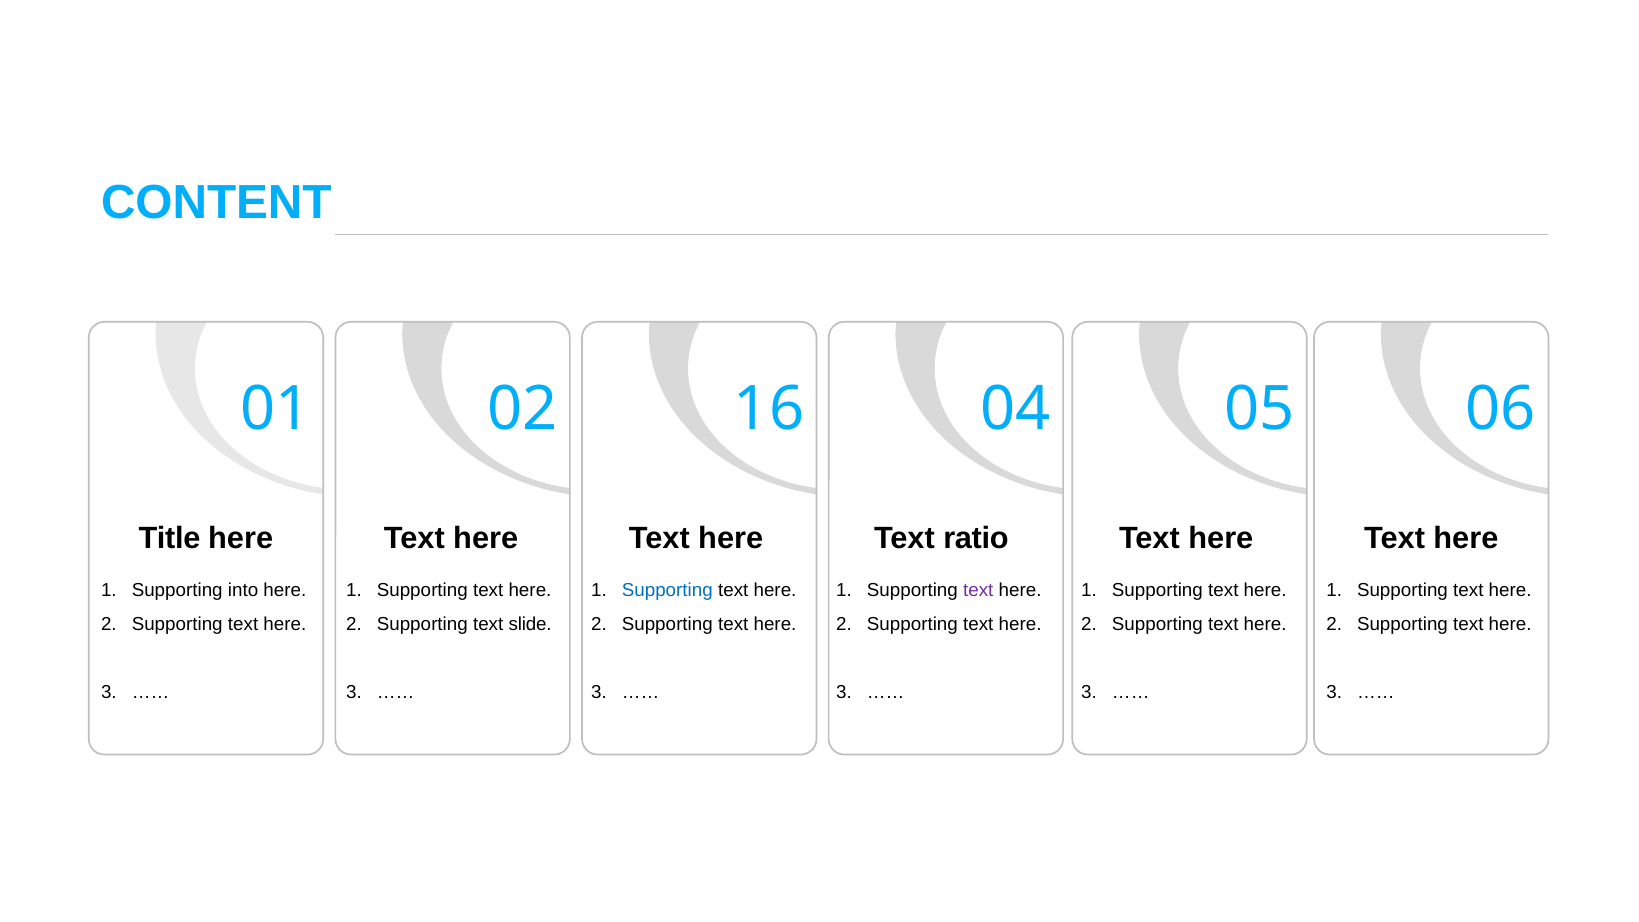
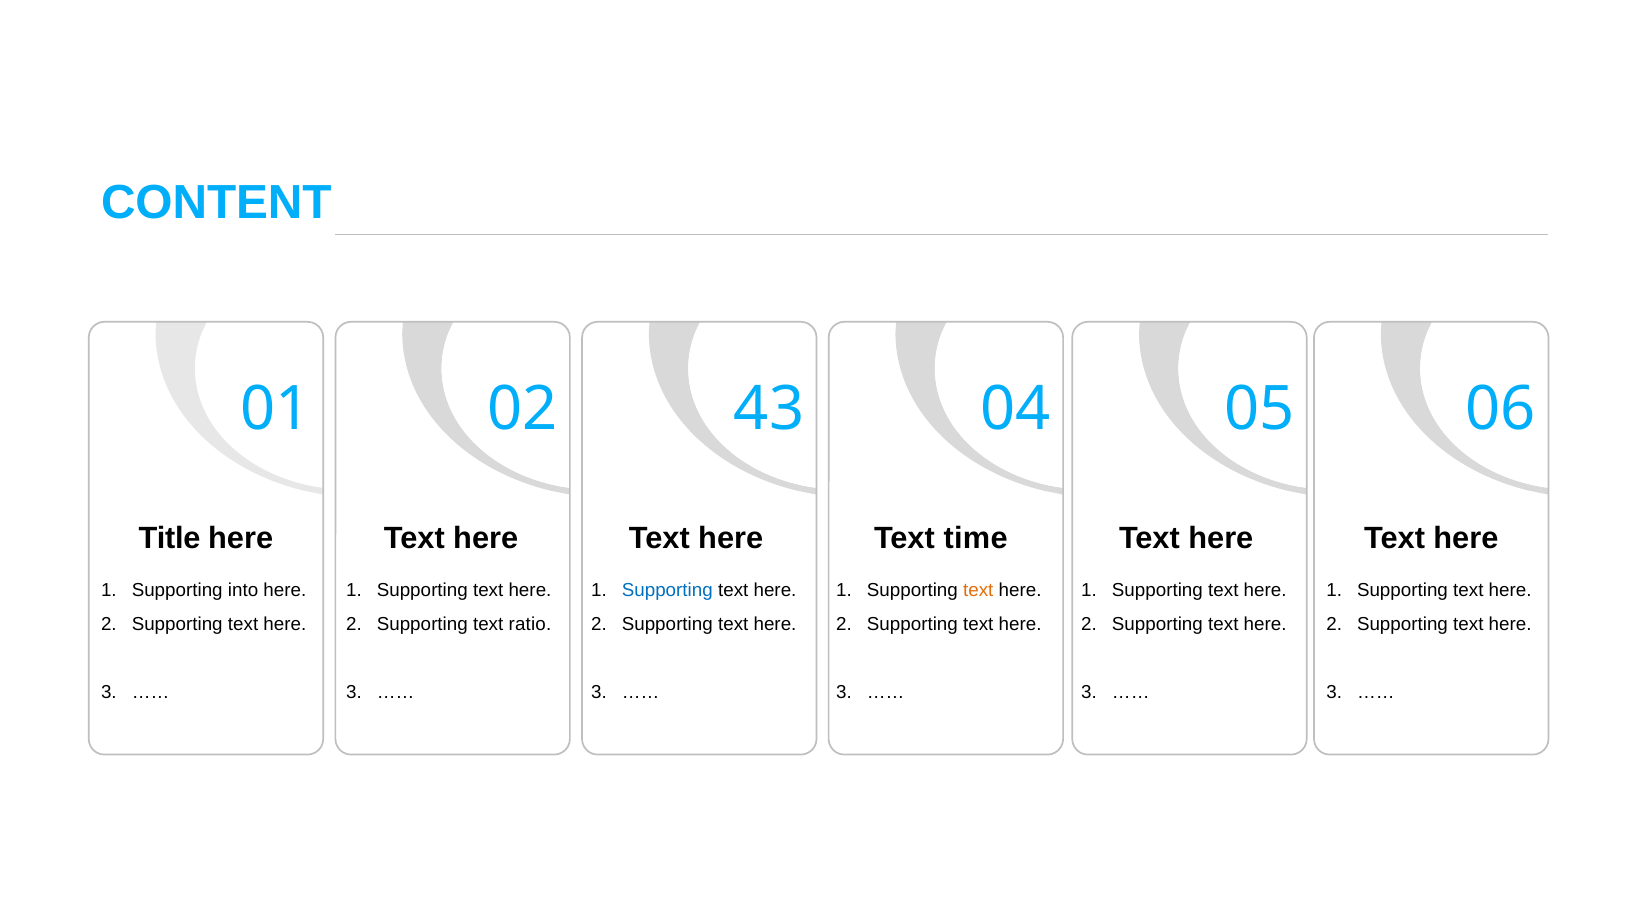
16: 16 -> 43
ratio: ratio -> time
text at (978, 591) colour: purple -> orange
slide: slide -> ratio
